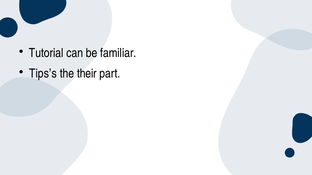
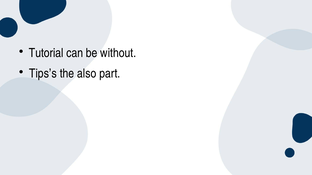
familiar: familiar -> without
their: their -> also
